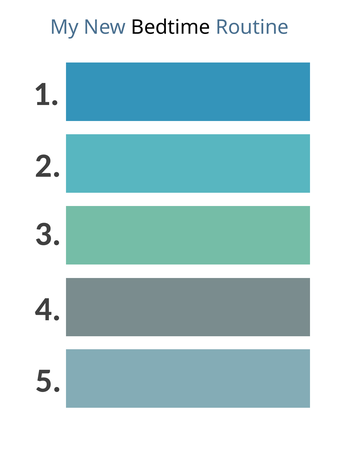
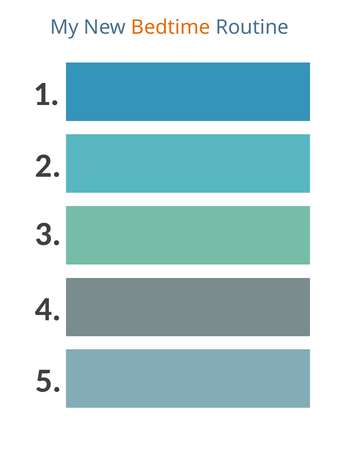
Bedtime colour: black -> orange
